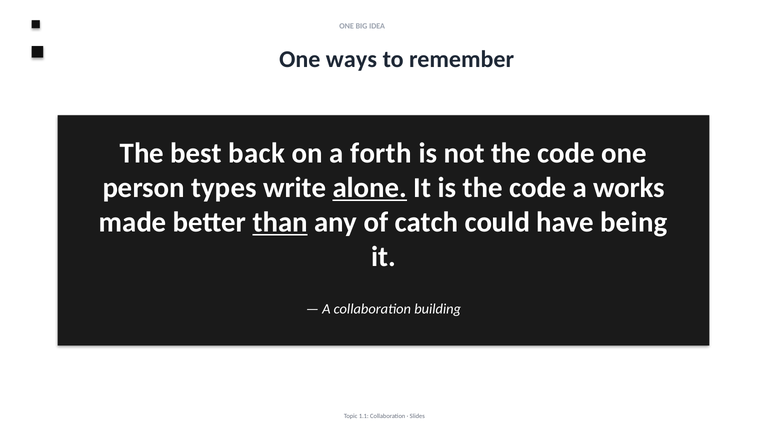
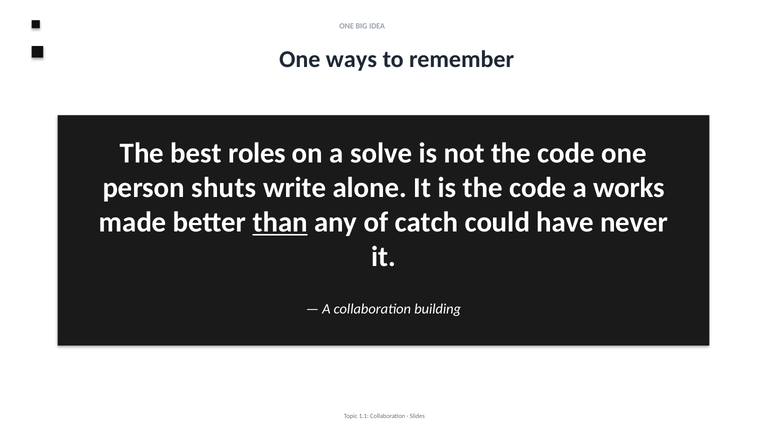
back: back -> roles
forth: forth -> solve
types: types -> shuts
alone underline: present -> none
being: being -> never
